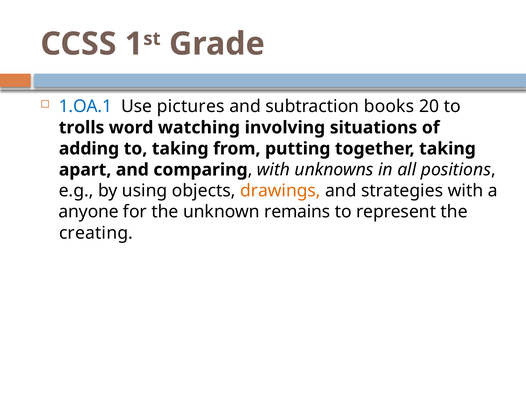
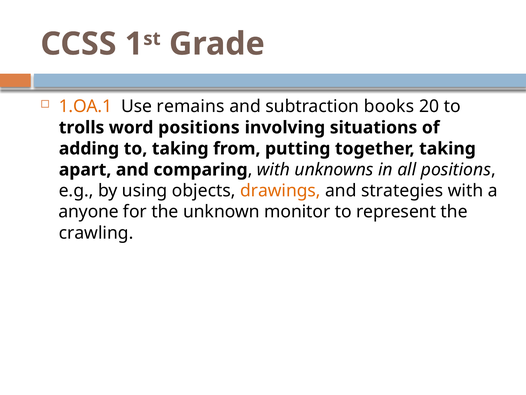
1.OA.1 colour: blue -> orange
pictures: pictures -> remains
word watching: watching -> positions
remains: remains -> monitor
creating: creating -> crawling
